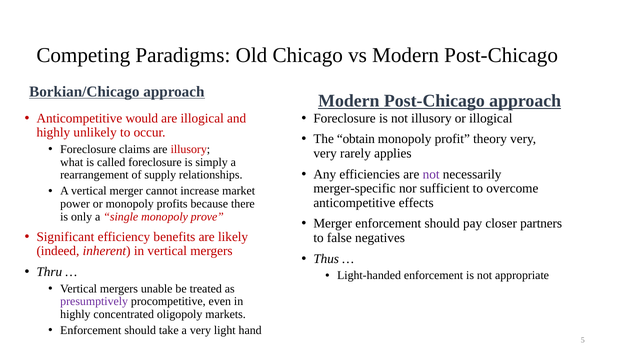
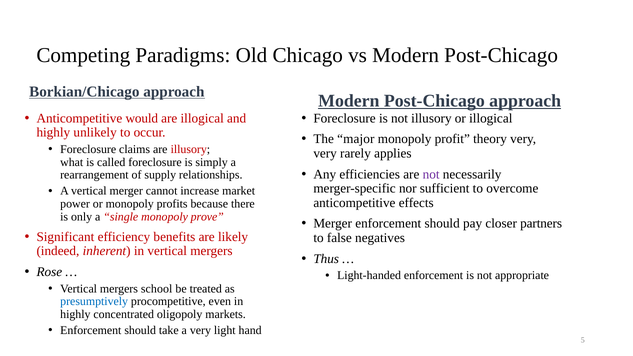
obtain: obtain -> major
Thru: Thru -> Rose
unable: unable -> school
presumptively colour: purple -> blue
